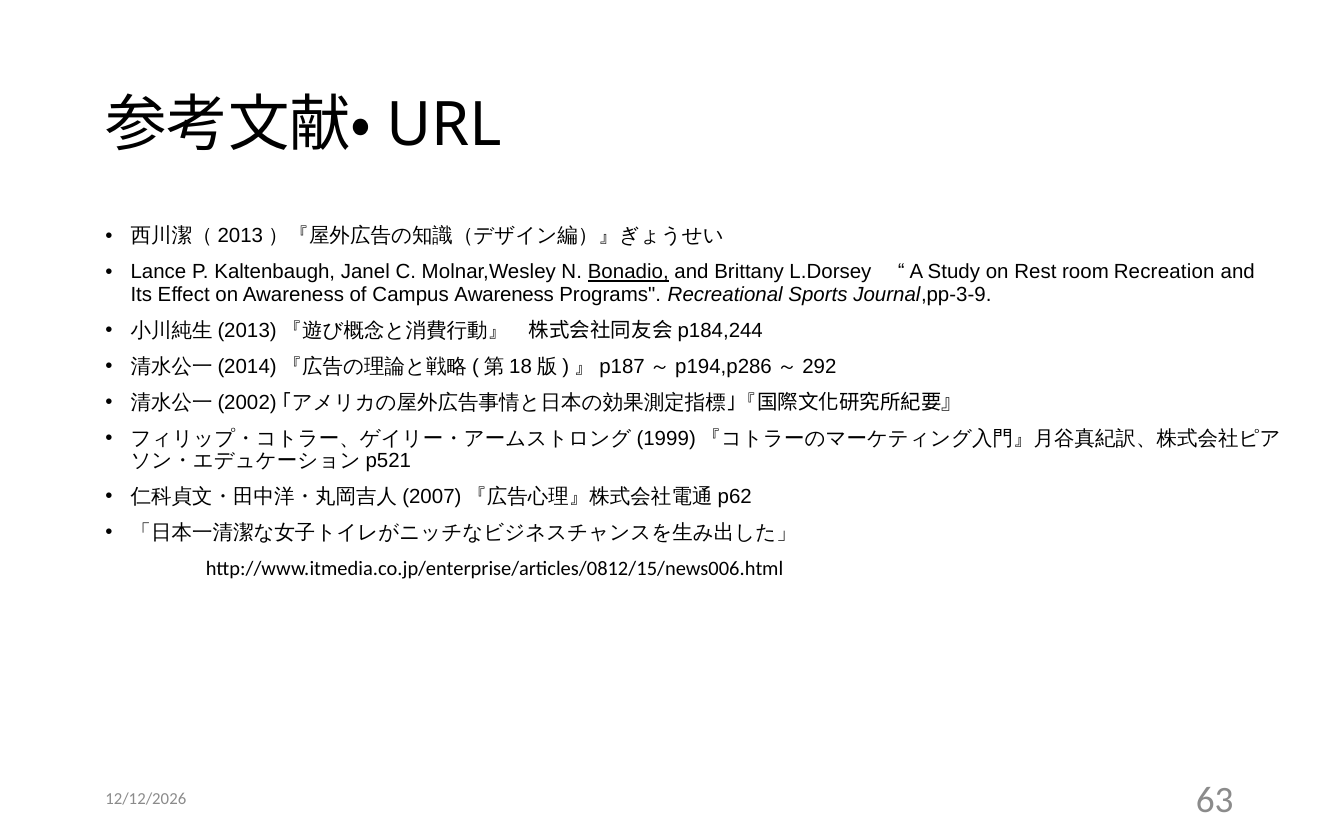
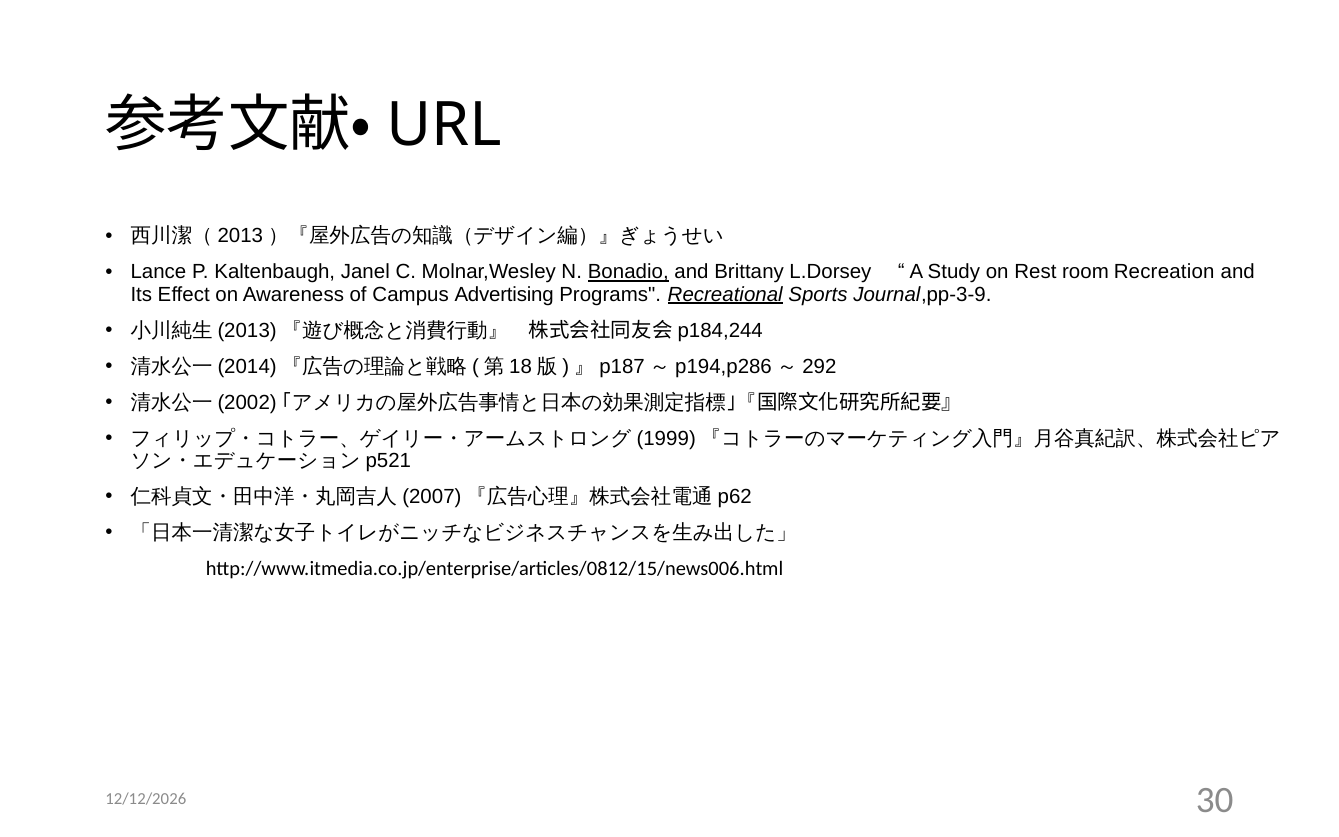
Campus Awareness: Awareness -> Advertising
Recreational underline: none -> present
63: 63 -> 30
